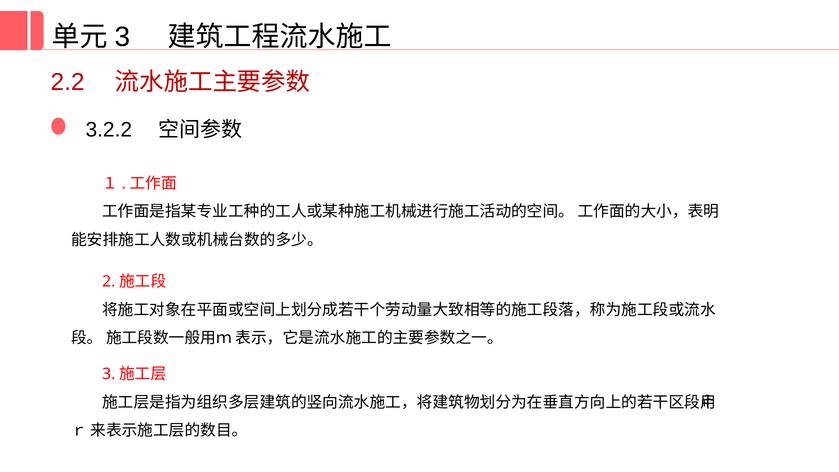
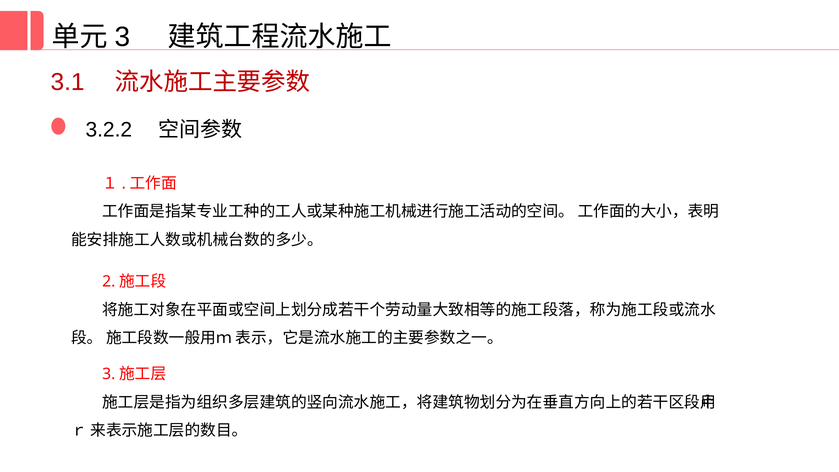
2.2: 2.2 -> 3.1
